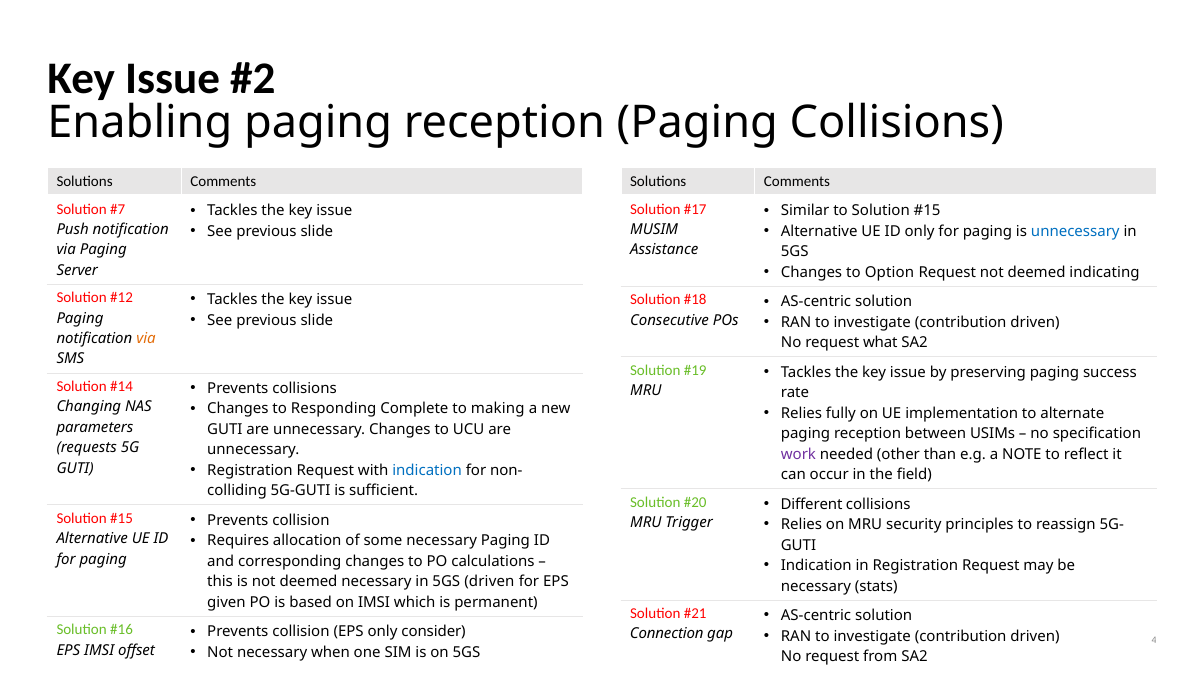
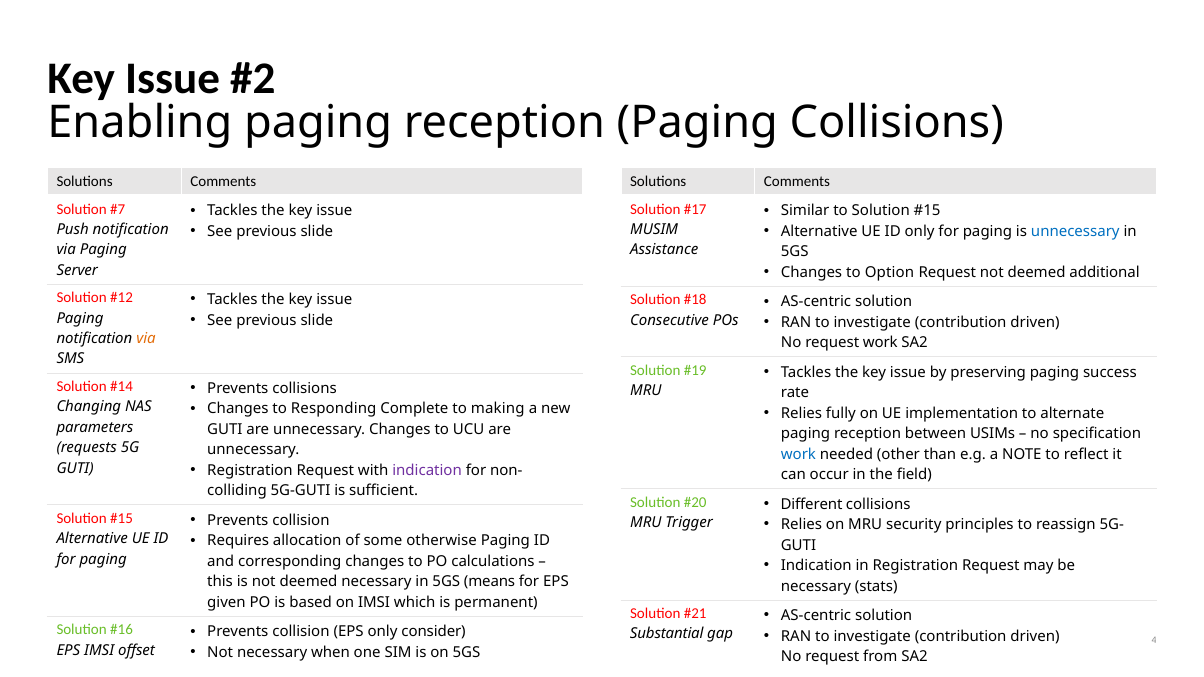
indicating: indicating -> additional
request what: what -> work
work at (798, 454) colour: purple -> blue
indication at (427, 470) colour: blue -> purple
some necessary: necessary -> otherwise
5GS driven: driven -> means
Connection: Connection -> Substantial
